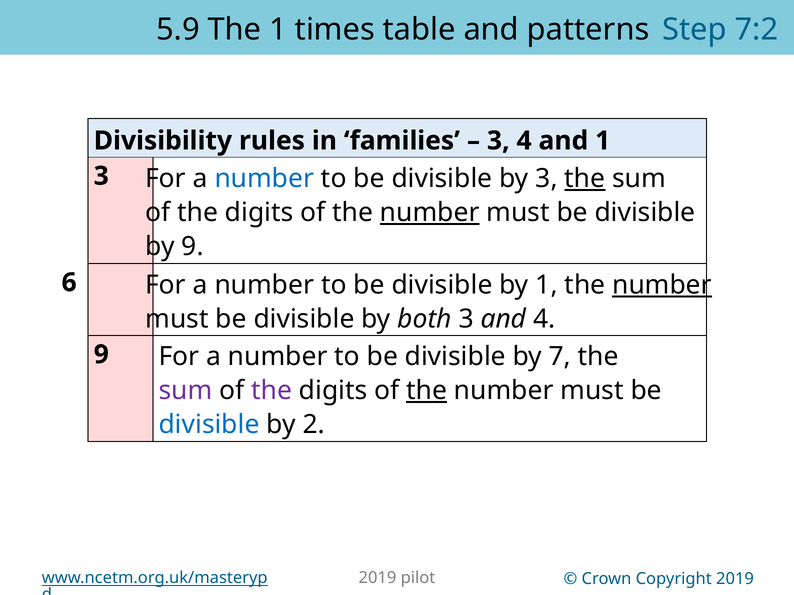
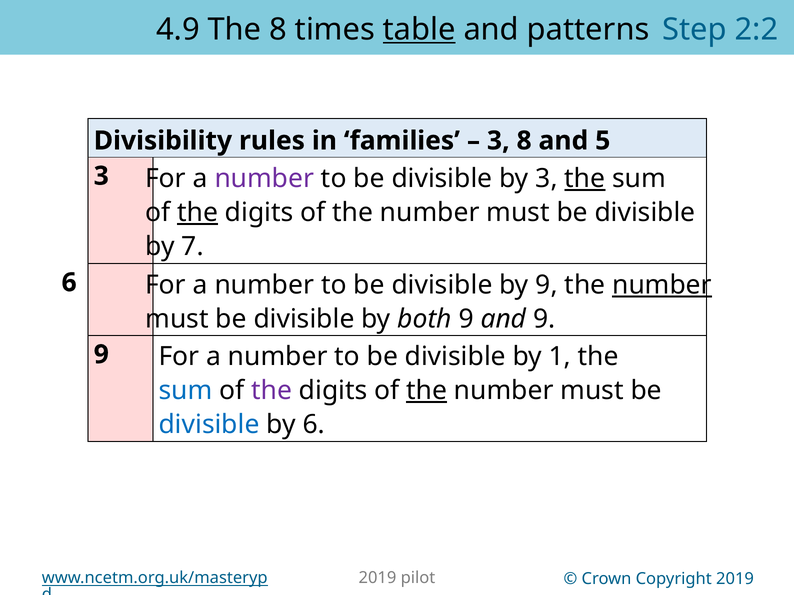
5.9: 5.9 -> 4.9
The 1: 1 -> 8
table underline: none -> present
7:2: 7:2 -> 2:2
3 4: 4 -> 8
and 1: 1 -> 5
number at (264, 179) colour: blue -> purple
the at (198, 213) underline: none -> present
number at (430, 213) underline: present -> none
by 9: 9 -> 7
by 1: 1 -> 9
both 3: 3 -> 9
and 4: 4 -> 9
7: 7 -> 1
sum at (186, 391) colour: purple -> blue
by 2: 2 -> 6
